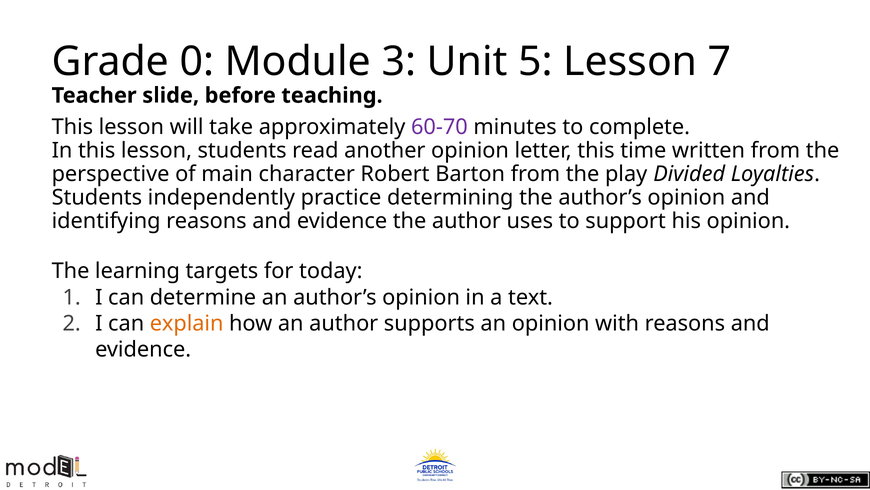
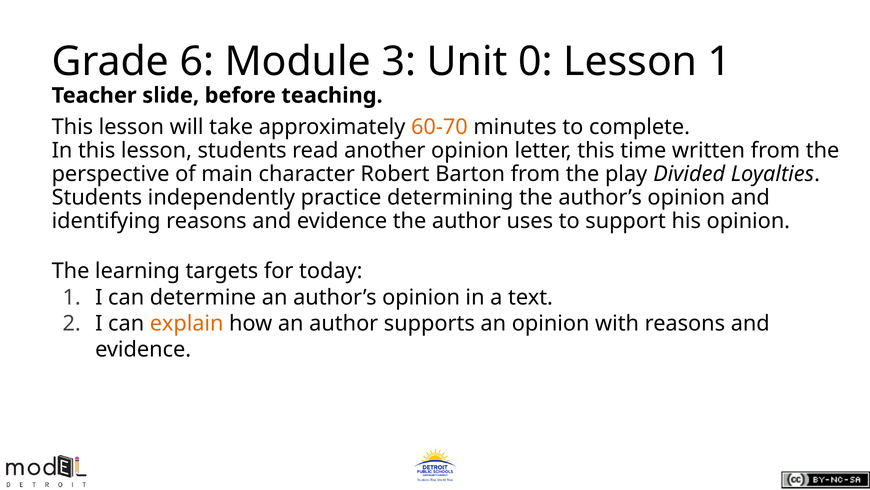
0: 0 -> 6
5: 5 -> 0
Lesson 7: 7 -> 1
60-70 colour: purple -> orange
